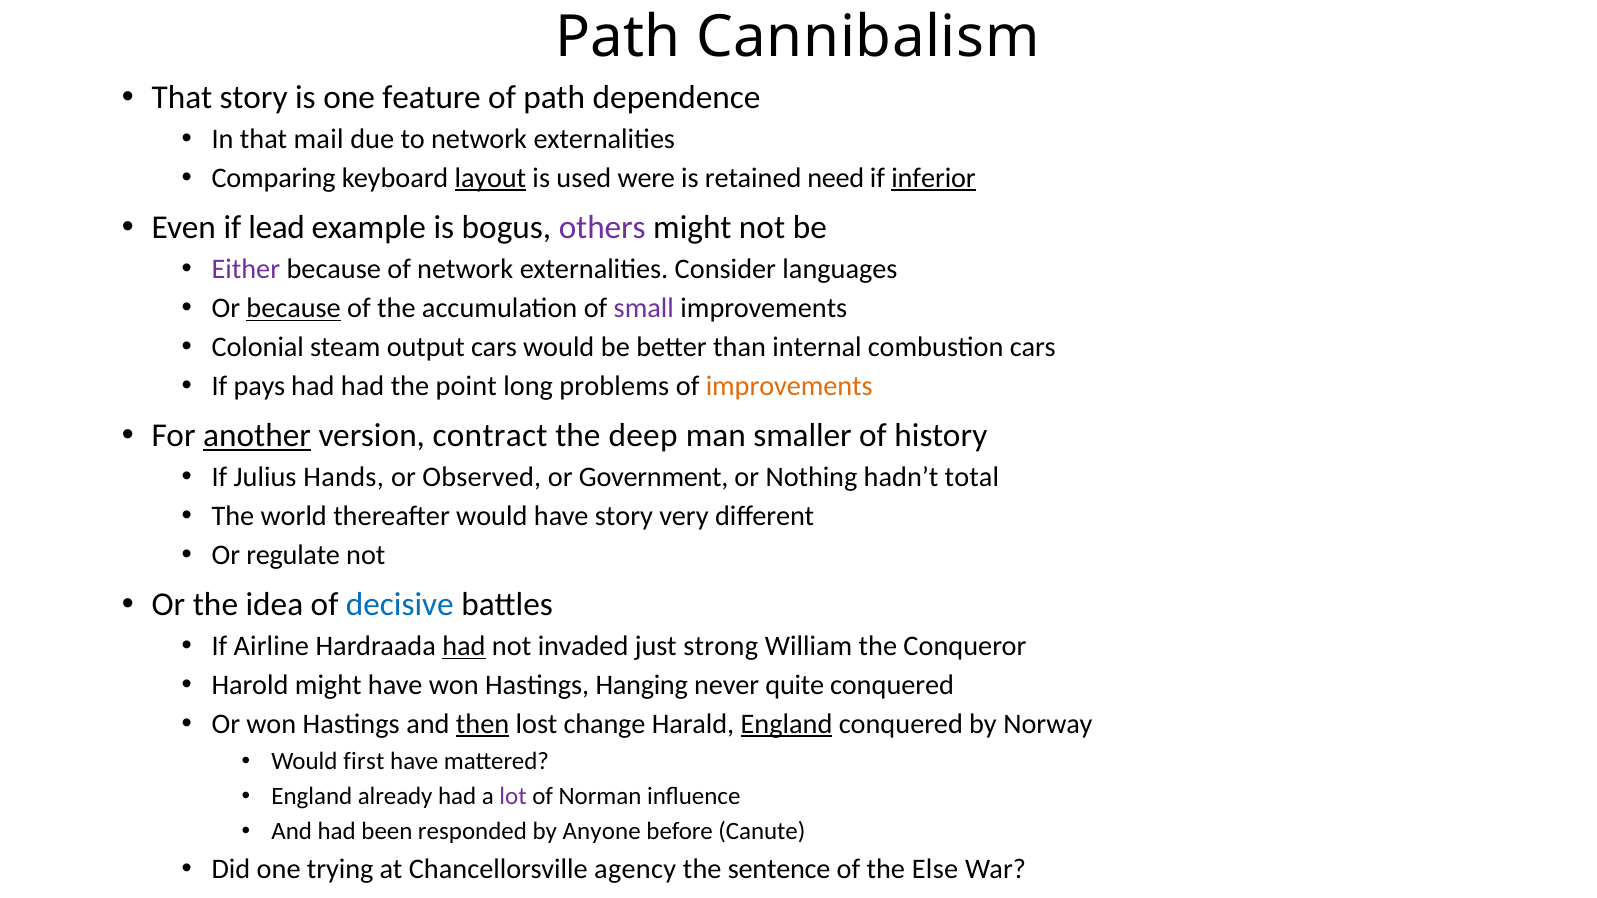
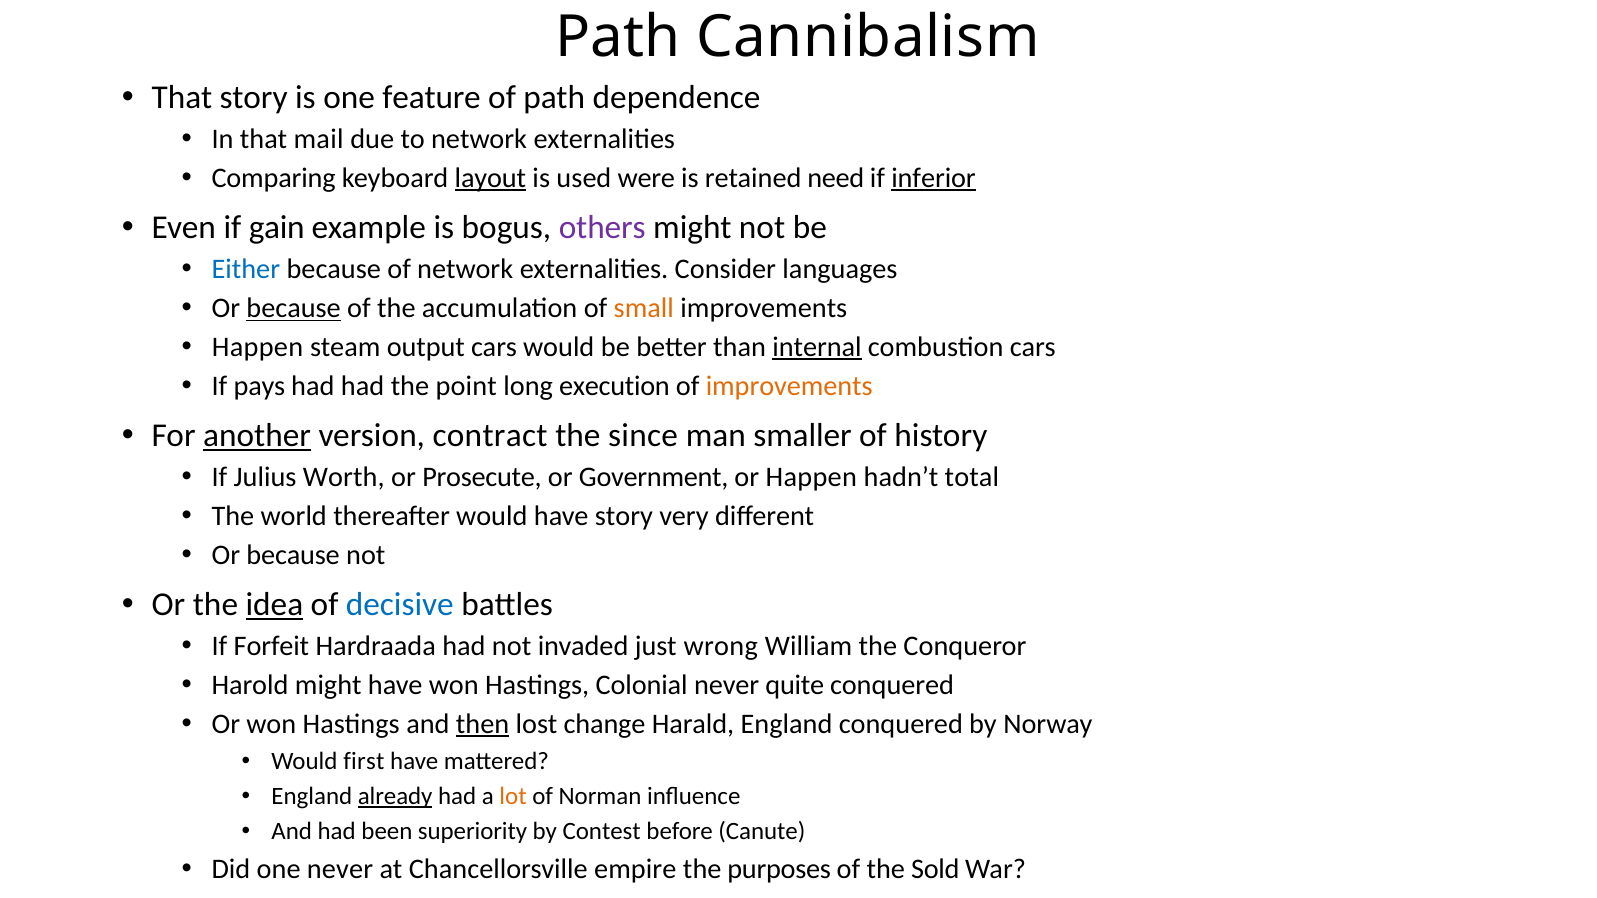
lead: lead -> gain
Either colour: purple -> blue
small colour: purple -> orange
Colonial at (258, 347): Colonial -> Happen
internal underline: none -> present
problems: problems -> execution
deep: deep -> since
Hands: Hands -> Worth
Observed: Observed -> Prosecute
or Nothing: Nothing -> Happen
regulate at (293, 555): regulate -> because
idea underline: none -> present
Airline: Airline -> Forfeit
had at (464, 647) underline: present -> none
strong: strong -> wrong
Hanging: Hanging -> Colonial
England at (787, 724) underline: present -> none
already underline: none -> present
lot colour: purple -> orange
responded: responded -> superiority
Anyone: Anyone -> Contest
one trying: trying -> never
agency: agency -> empire
sentence: sentence -> purposes
Else: Else -> Sold
